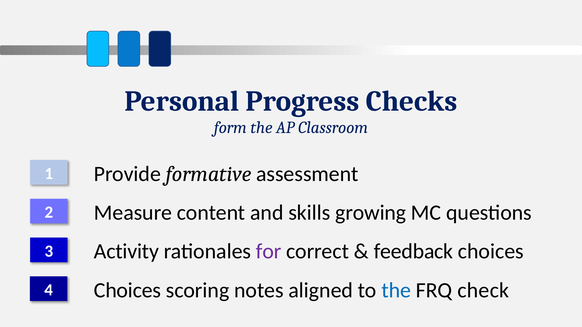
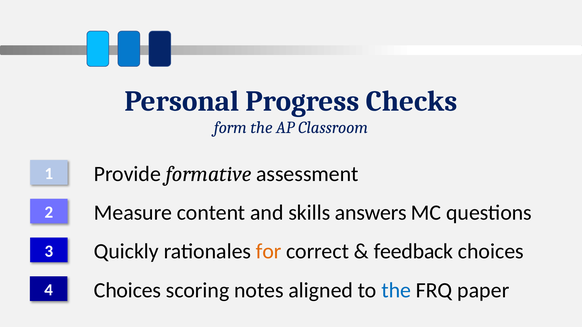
growing: growing -> answers
Activity: Activity -> Quickly
for colour: purple -> orange
check: check -> paper
